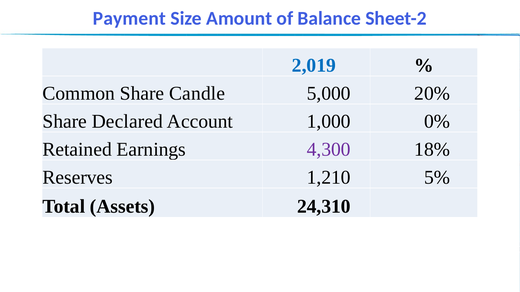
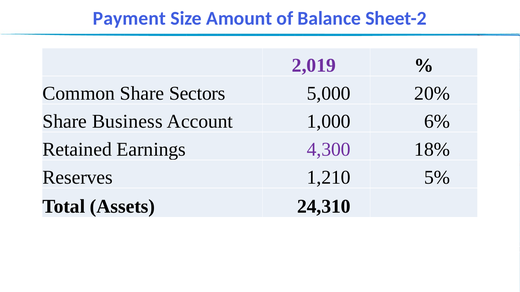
2,019 colour: blue -> purple
Candle: Candle -> Sectors
Declared: Declared -> Business
0%: 0% -> 6%
